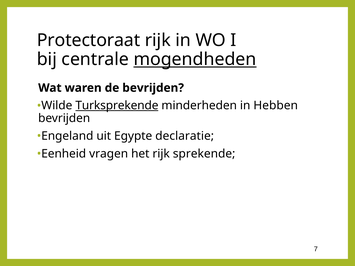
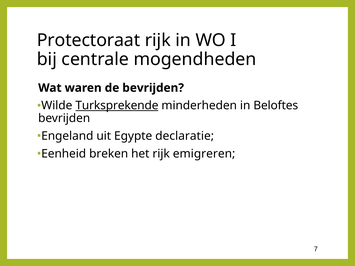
mogendheden underline: present -> none
Hebben: Hebben -> Beloftes
vragen: vragen -> breken
sprekende: sprekende -> emigreren
